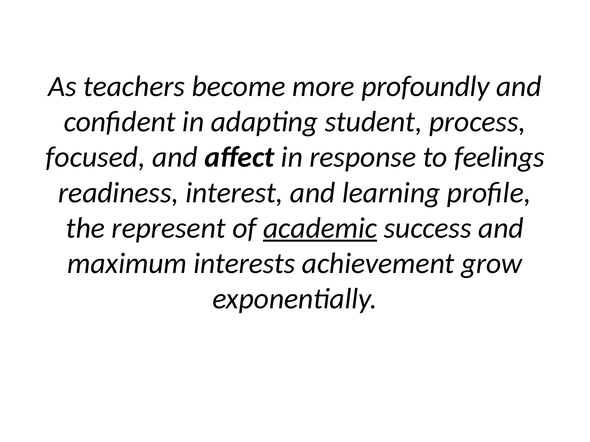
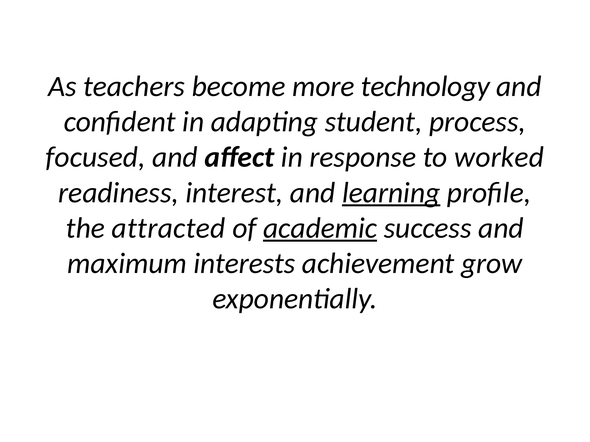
profoundly: profoundly -> technology
feelings: feelings -> worked
learning underline: none -> present
represent: represent -> attracted
